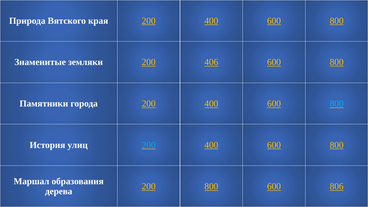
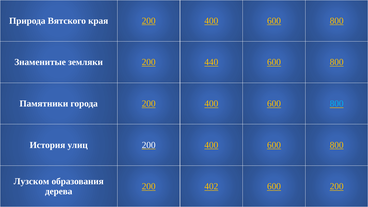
406: 406 -> 440
200 at (149, 145) colour: light blue -> white
Маршал: Маршал -> Лузском
200 800: 800 -> 402
600 806: 806 -> 200
